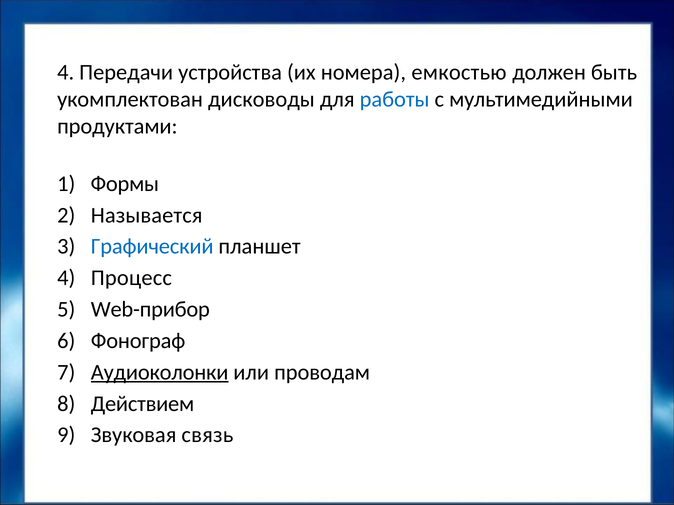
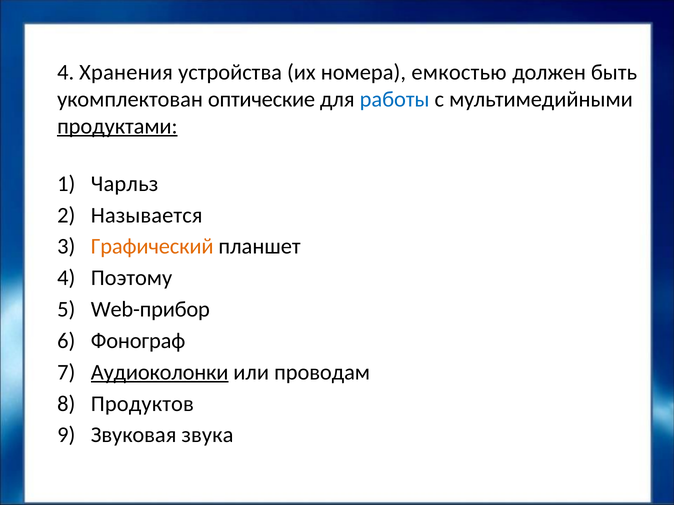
Передачи: Передачи -> Хранения
дисководы: дисководы -> оптические
продуктами underline: none -> present
Формы: Формы -> Чарльз
Графический colour: blue -> orange
Процесс: Процесс -> Поэтому
Действием: Действием -> Продуктов
связь: связь -> звука
